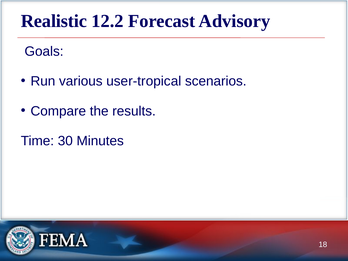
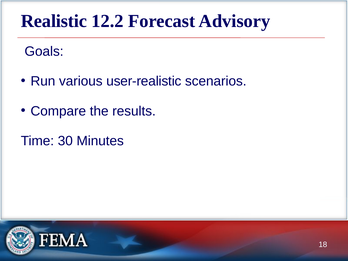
user-tropical: user-tropical -> user-realistic
